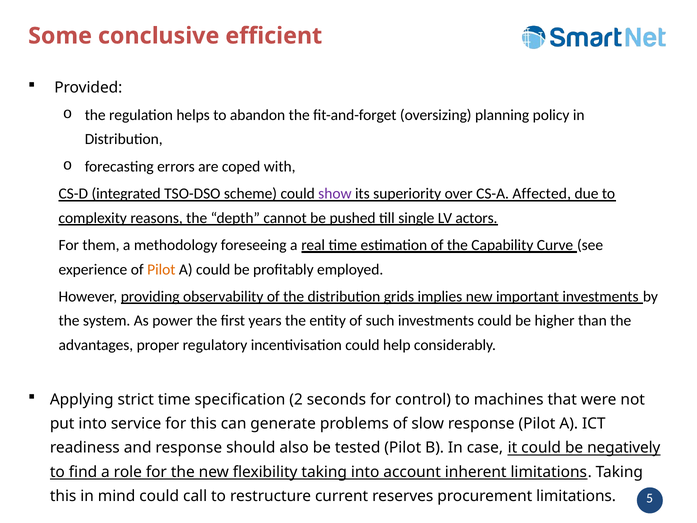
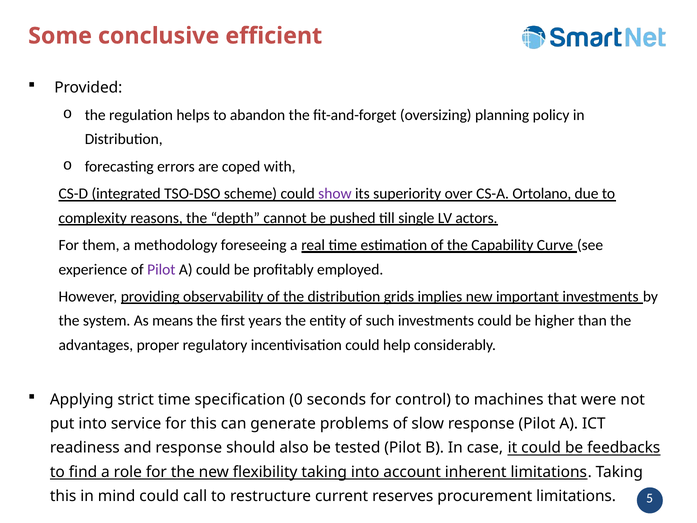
Affected: Affected -> Ortolano
Pilot at (161, 269) colour: orange -> purple
power: power -> means
2: 2 -> 0
negatively: negatively -> feedbacks
